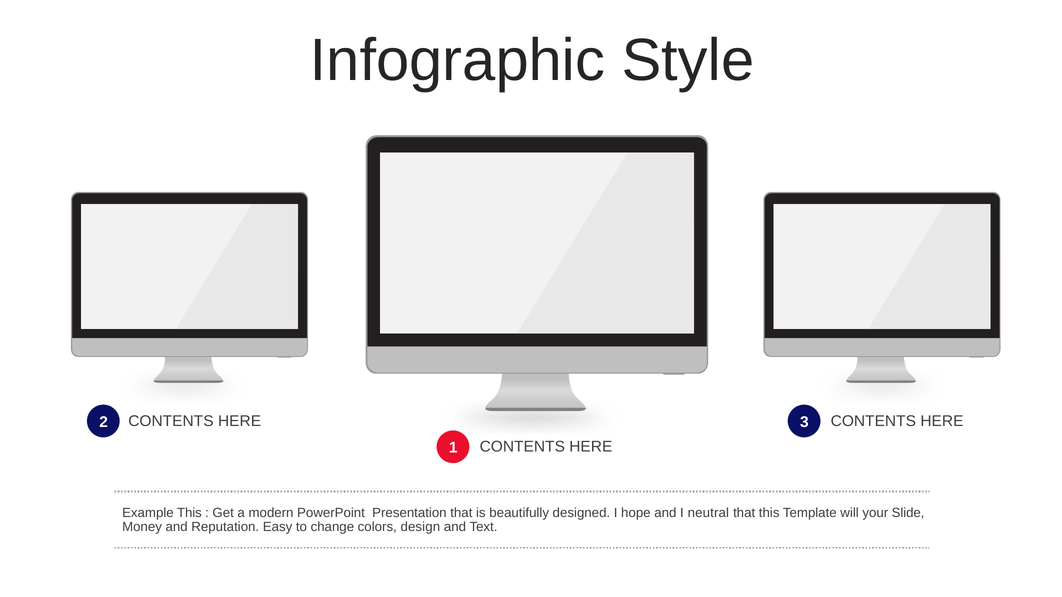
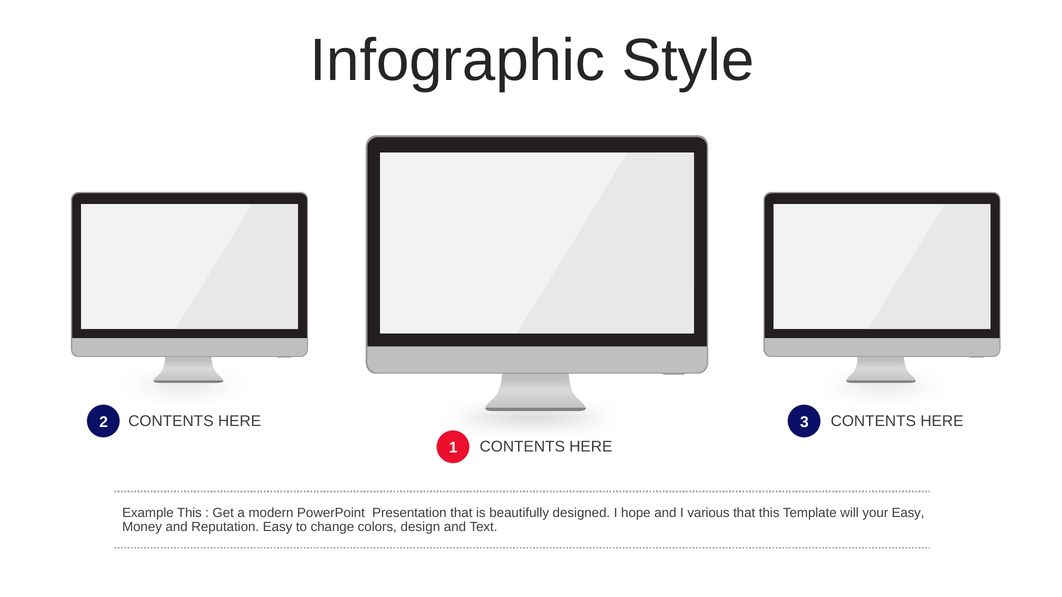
neutral: neutral -> various
your Slide: Slide -> Easy
